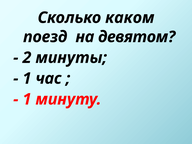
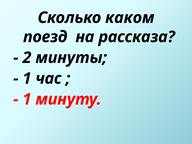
девятом: девятом -> рассказа
